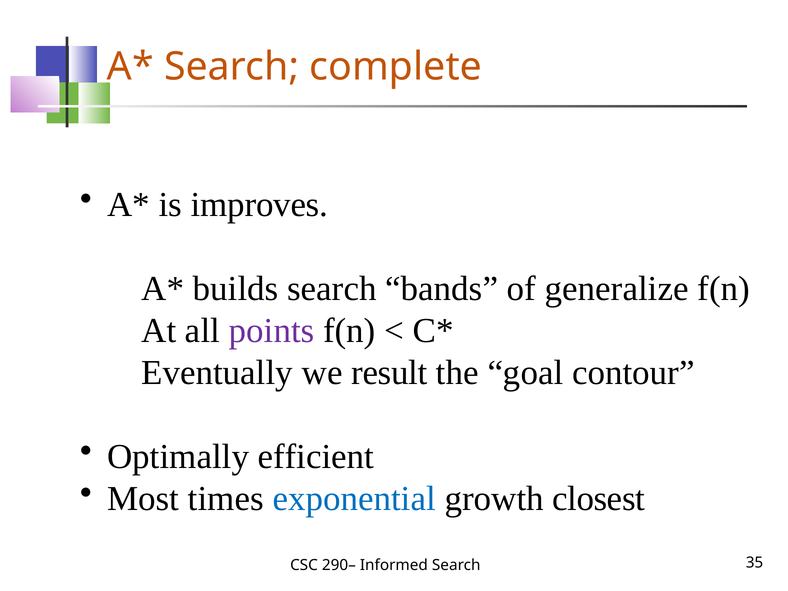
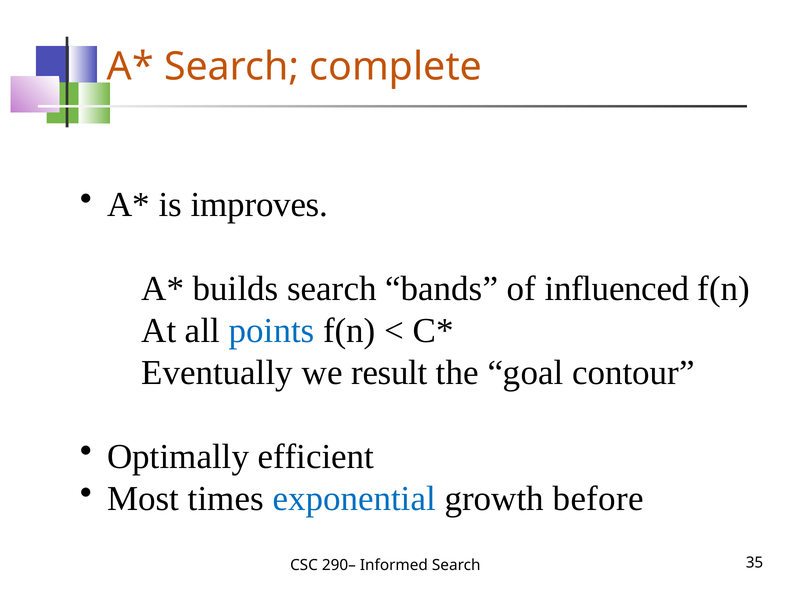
generalize: generalize -> influenced
points colour: purple -> blue
closest: closest -> before
